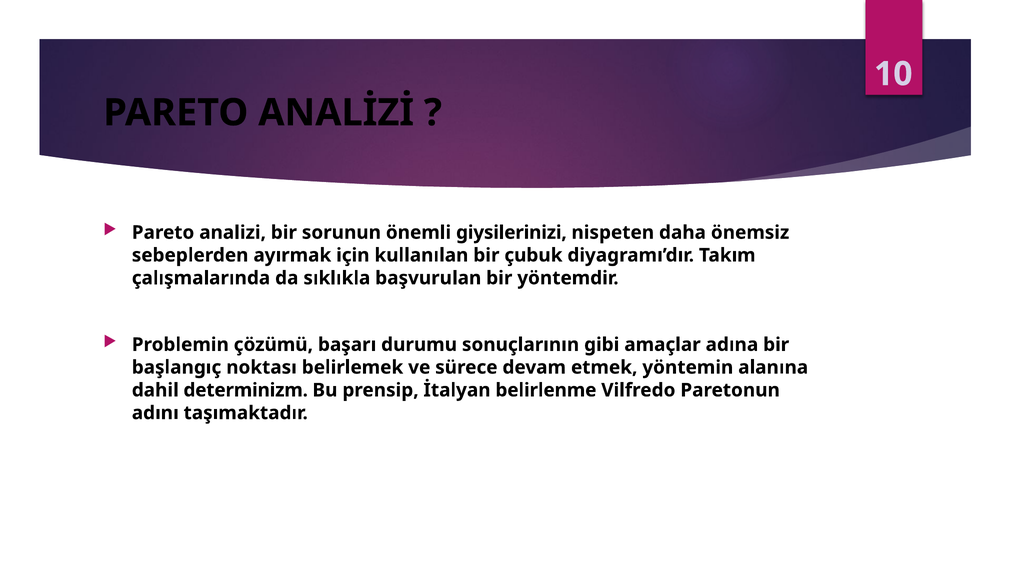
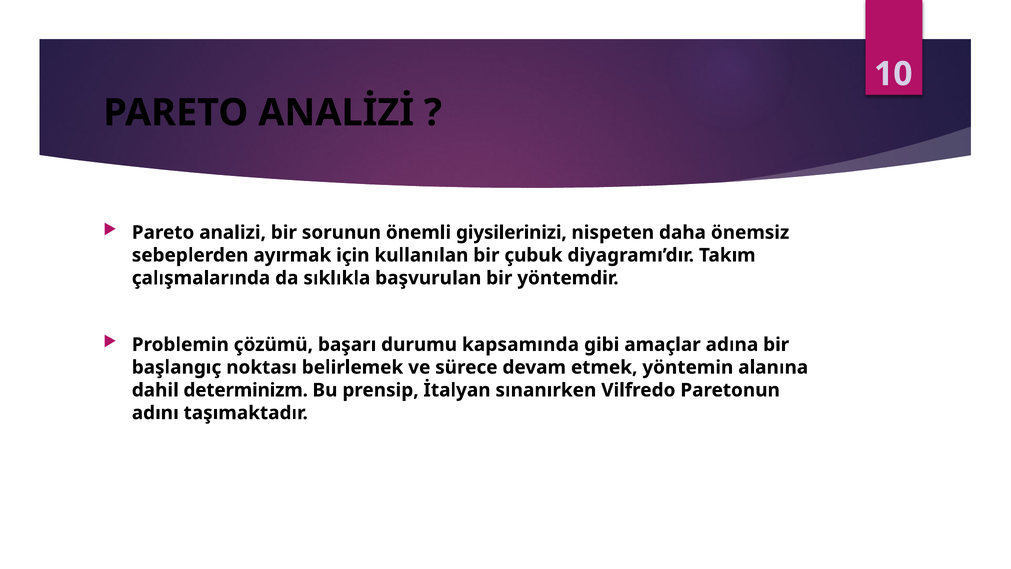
sonuçlarının: sonuçlarının -> kapsamında
belirlenme: belirlenme -> sınanırken
